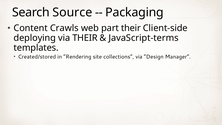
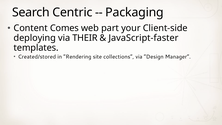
Source: Source -> Centric
Crawls: Crawls -> Comes
part their: their -> your
JavaScript-terms: JavaScript-terms -> JavaScript-faster
